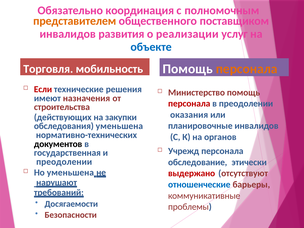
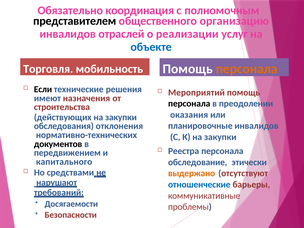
представителем colour: orange -> black
поставщиком: поставщиком -> организацию
развития: развития -> отраслей
Если colour: red -> black
Министерство: Министерство -> Мероприятий
персонала at (189, 104) colour: red -> black
обследования уменьшена: уменьшена -> отклонения
К на органов: органов -> закупки
Учрежд: Учрежд -> Реестра
государственная: государственная -> передвижением
преодолении at (64, 162): преодолении -> капитального
Но уменьшена: уменьшена -> средствами
выдержано colour: red -> orange
